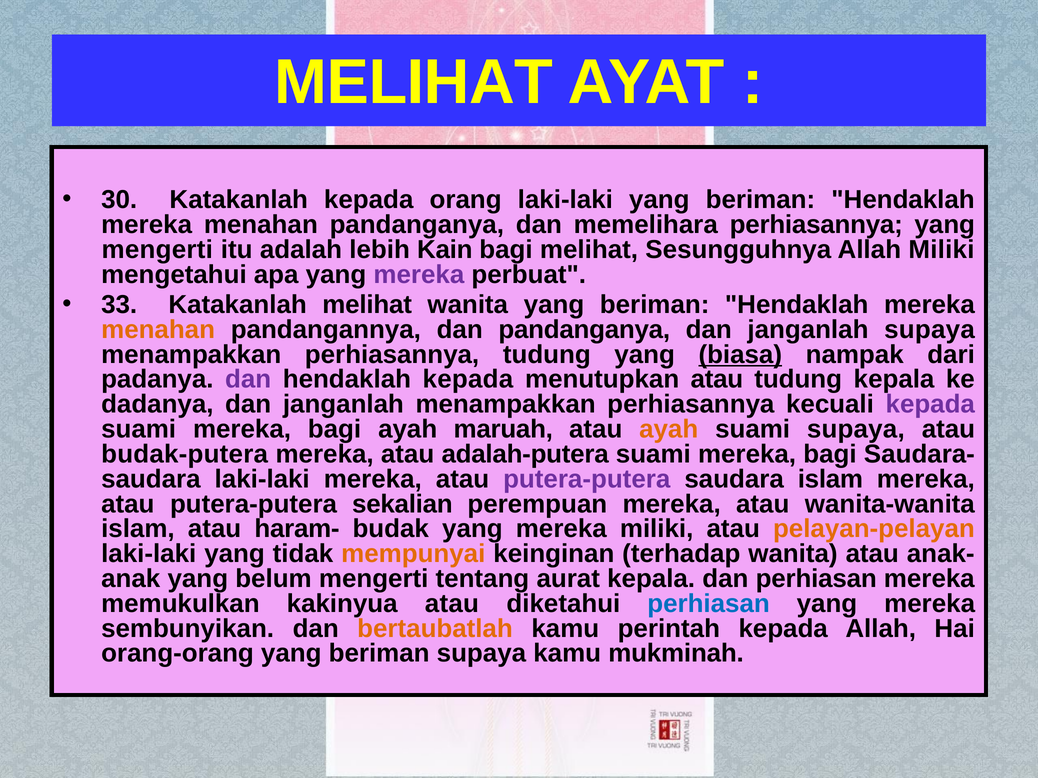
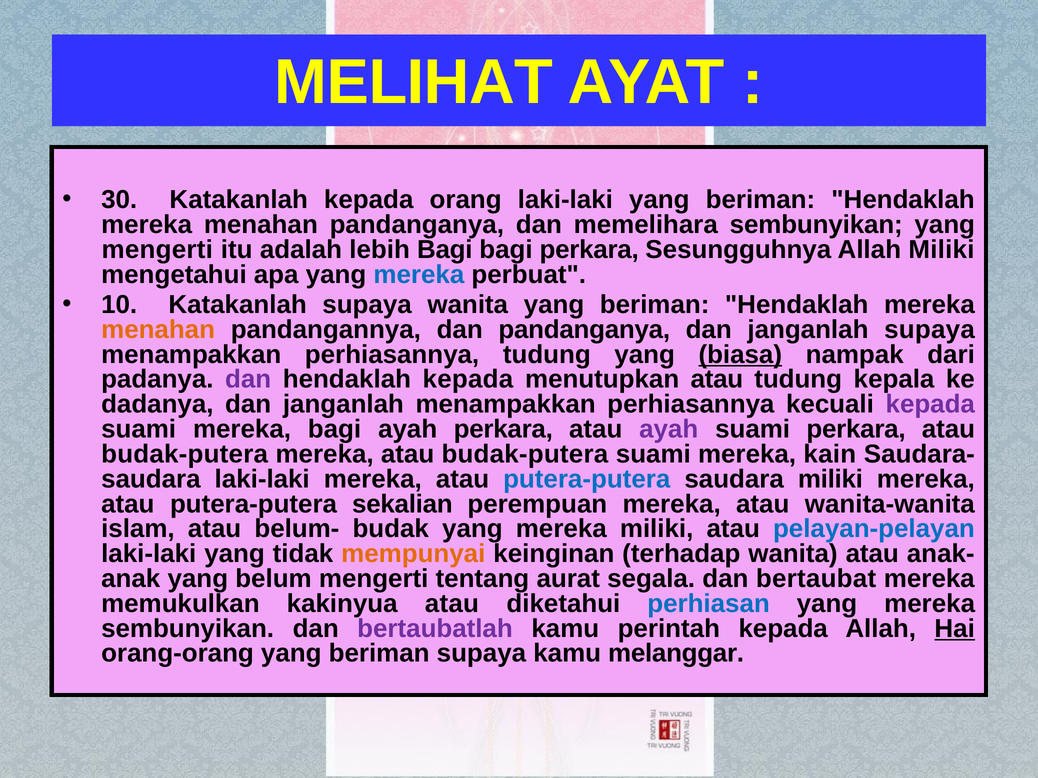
memelihara perhiasannya: perhiasannya -> sembunyikan
lebih Kain: Kain -> Bagi
bagi melihat: melihat -> perkara
mereka at (419, 275) colour: purple -> blue
33: 33 -> 10
Katakanlah melihat: melihat -> supaya
ayah maruah: maruah -> perkara
ayah at (669, 429) colour: orange -> purple
suami supaya: supaya -> perkara
mereka atau adalah-putera: adalah-putera -> budak-putera
bagi at (830, 454): bagi -> kain
putera-putera at (587, 479) colour: purple -> blue
saudara islam: islam -> miliki
haram-: haram- -> belum-
pelayan-pelayan colour: orange -> blue
aurat kepala: kepala -> segala
dan perhiasan: perhiasan -> bertaubat
bertaubatlah colour: orange -> purple
Hai underline: none -> present
mukminah: mukminah -> melanggar
